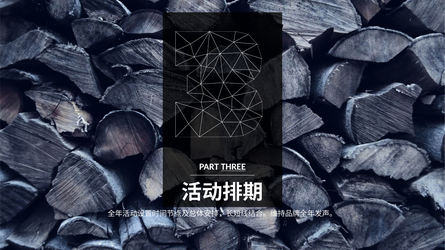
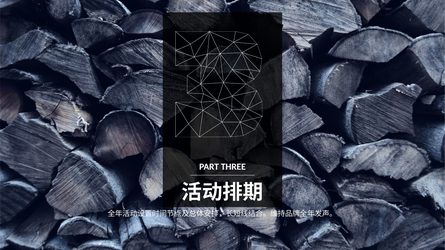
THREE underline: present -> none
